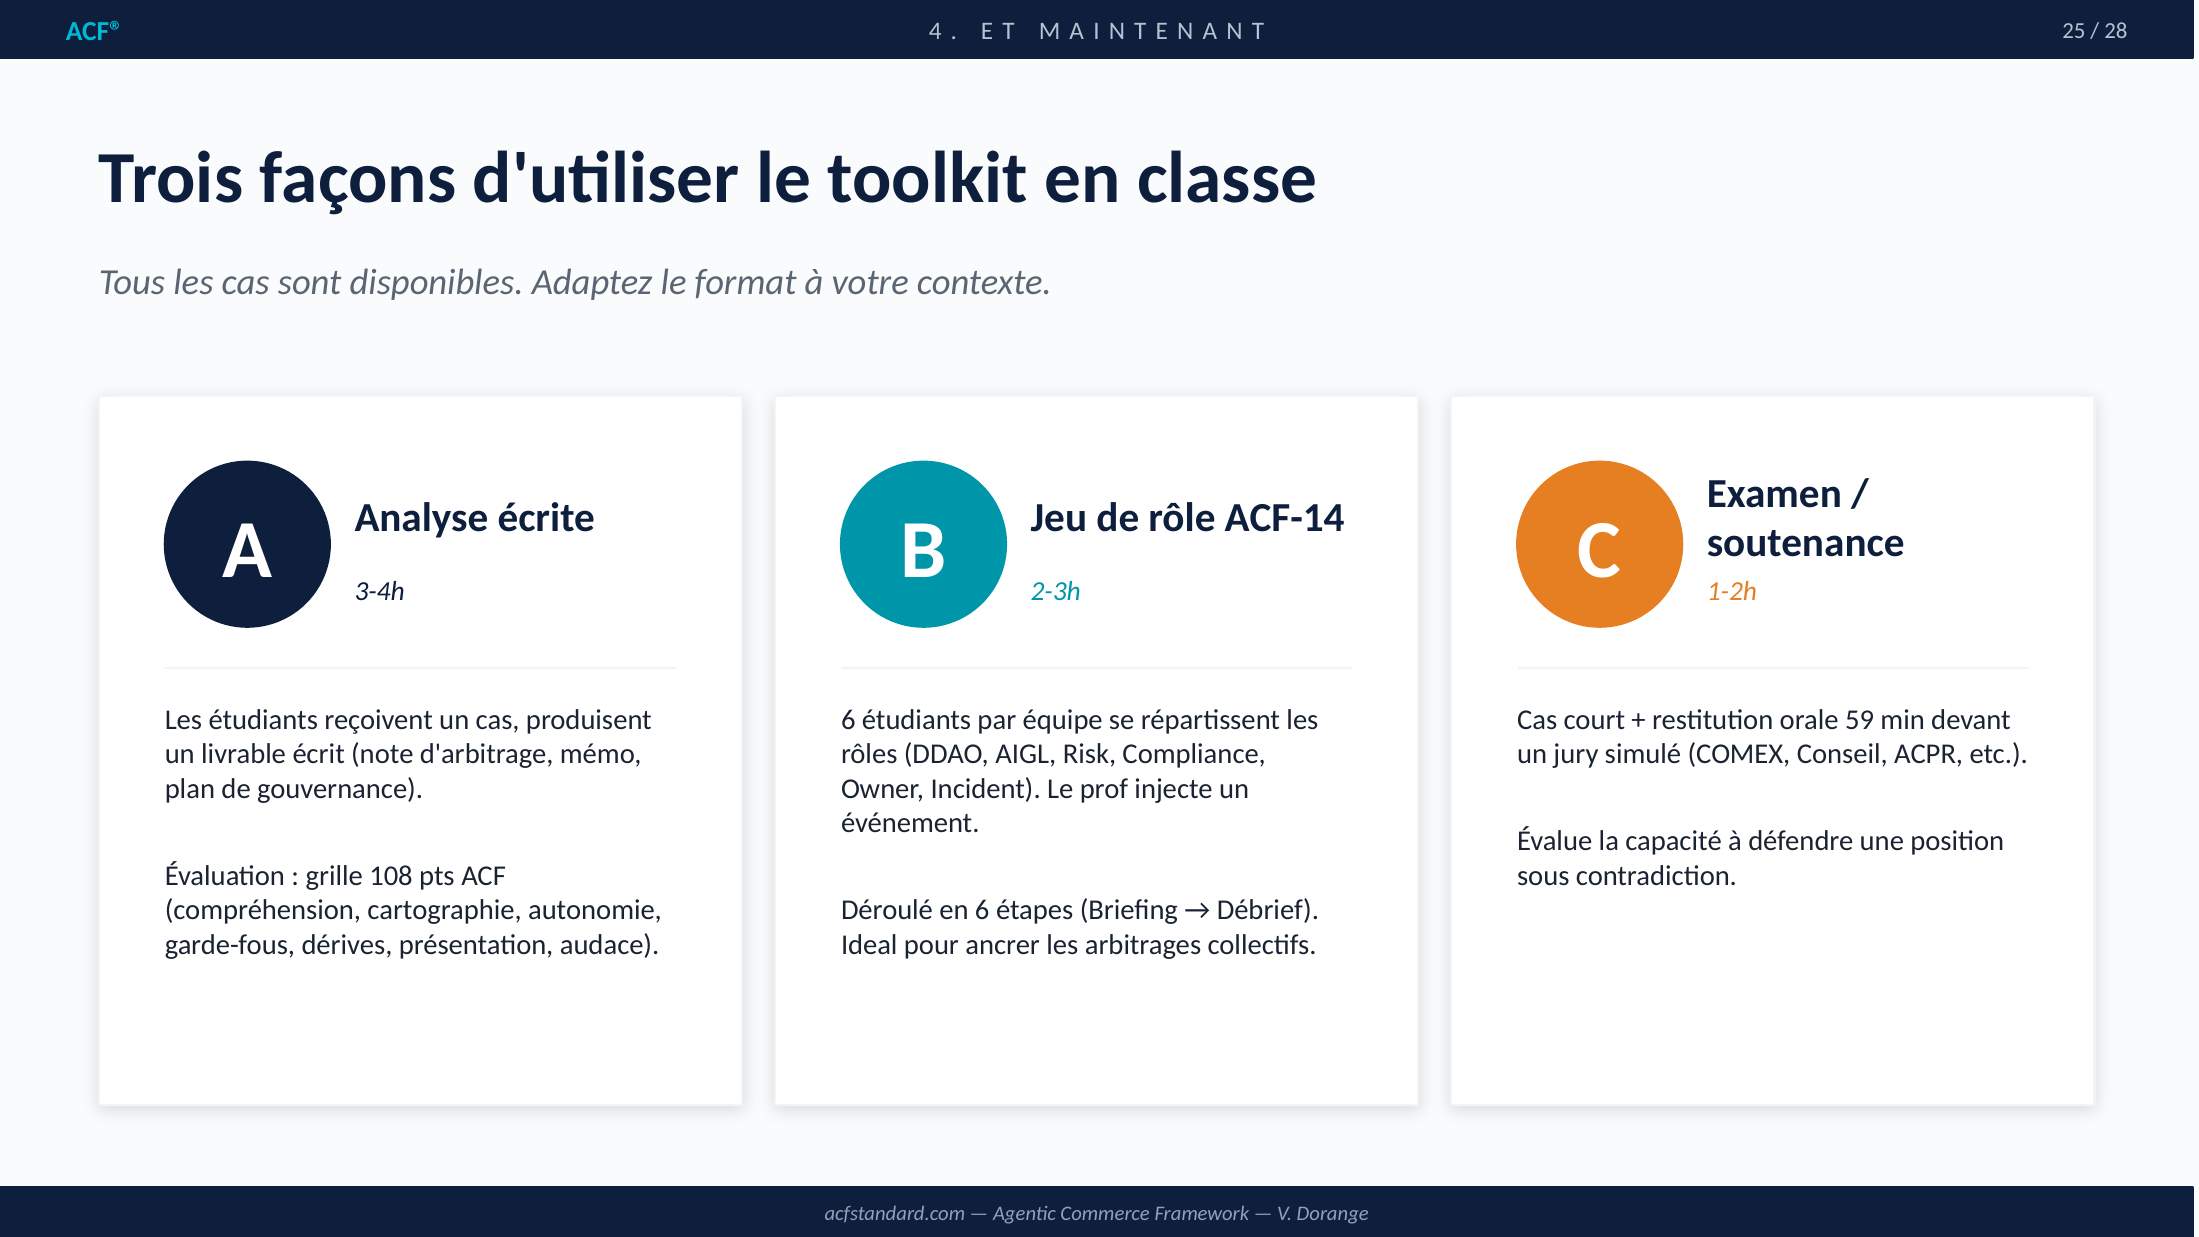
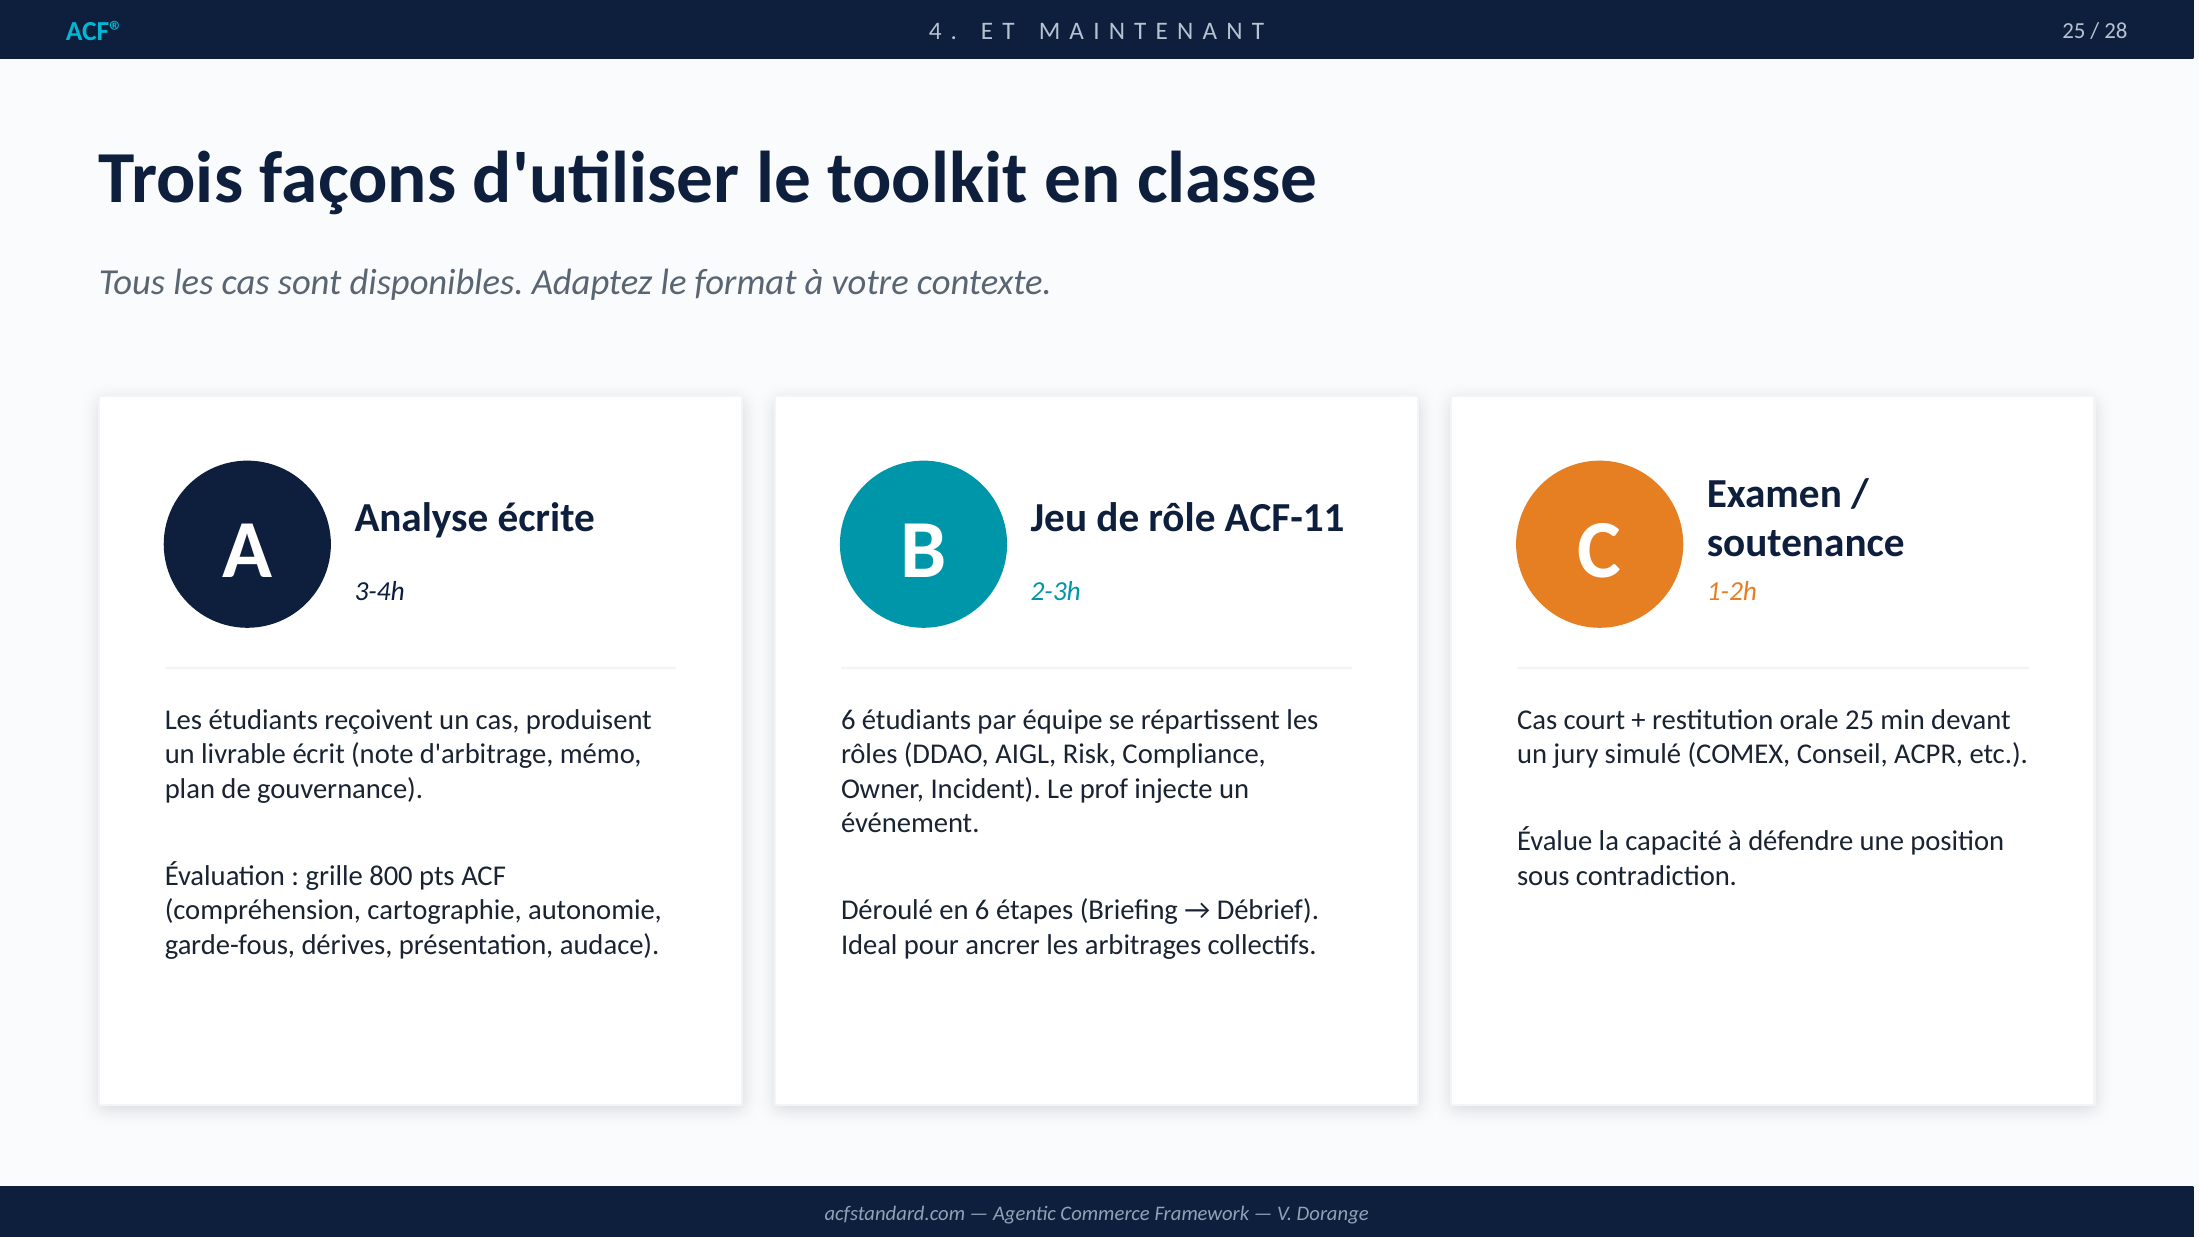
ACF-14: ACF-14 -> ACF-11
orale 59: 59 -> 25
108: 108 -> 800
